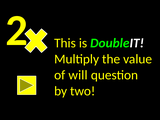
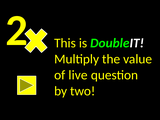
will: will -> live
